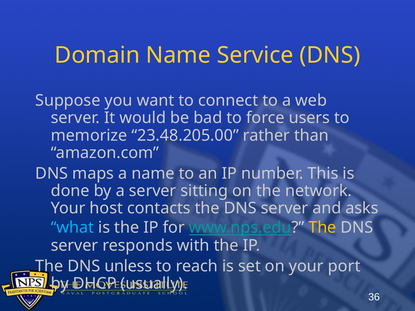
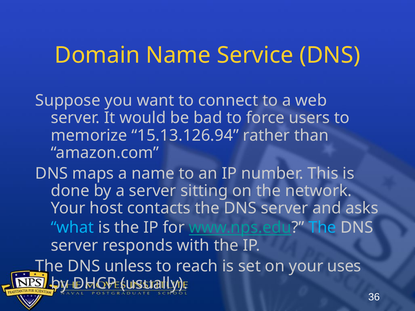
23.48.205.00: 23.48.205.00 -> 15.13.126.94
The at (322, 228) colour: yellow -> light blue
port: port -> uses
